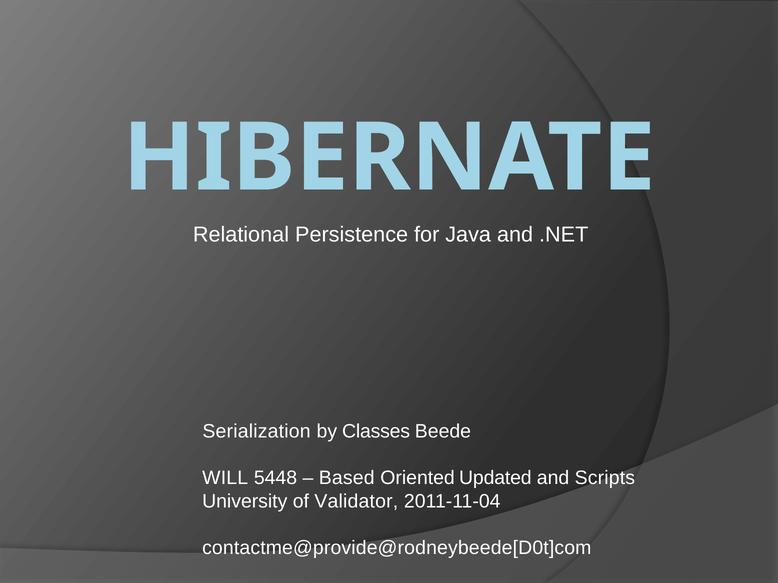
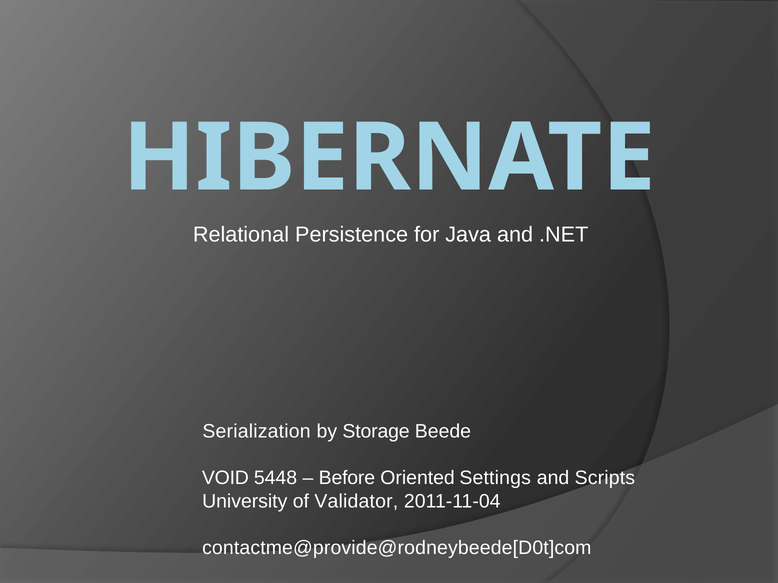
Classes: Classes -> Storage
WILL: WILL -> VOID
Based: Based -> Before
Updated: Updated -> Settings
